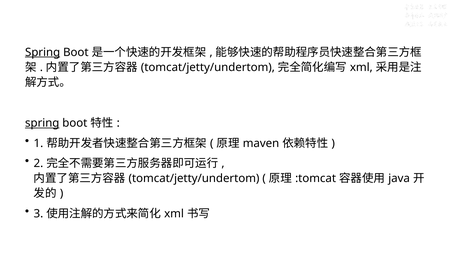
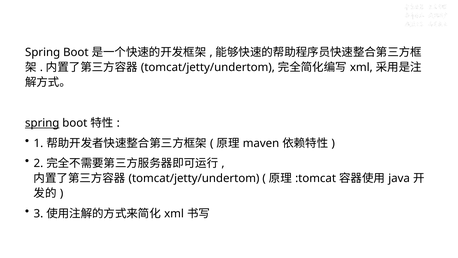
Spring at (43, 52) underline: present -> none
